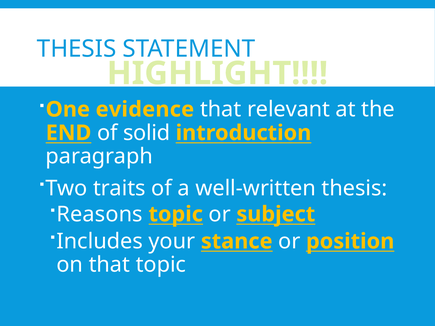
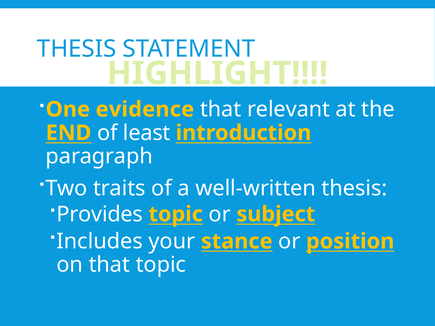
solid: solid -> least
Reasons: Reasons -> Provides
